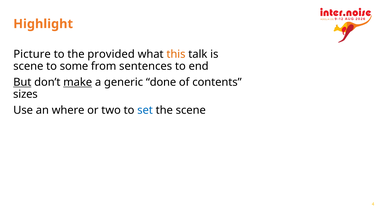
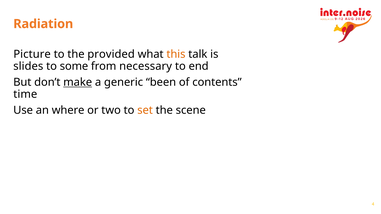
Highlight: Highlight -> Radiation
scene at (28, 66): scene -> slides
sentences: sentences -> necessary
But underline: present -> none
done: done -> been
sizes: sizes -> time
set colour: blue -> orange
